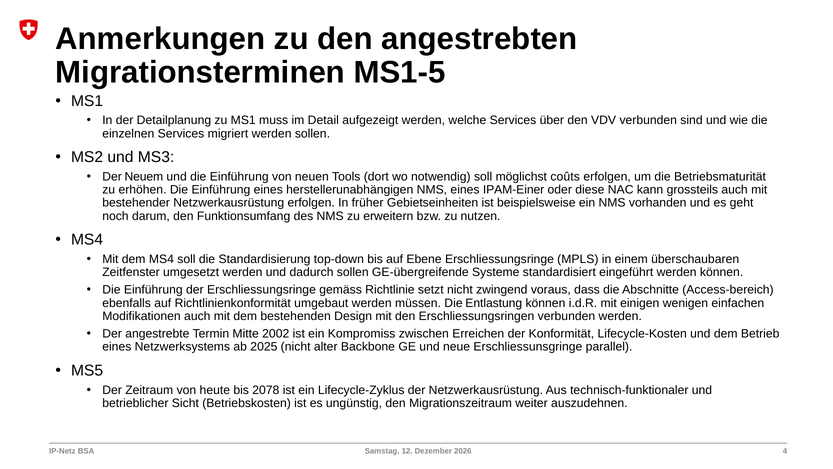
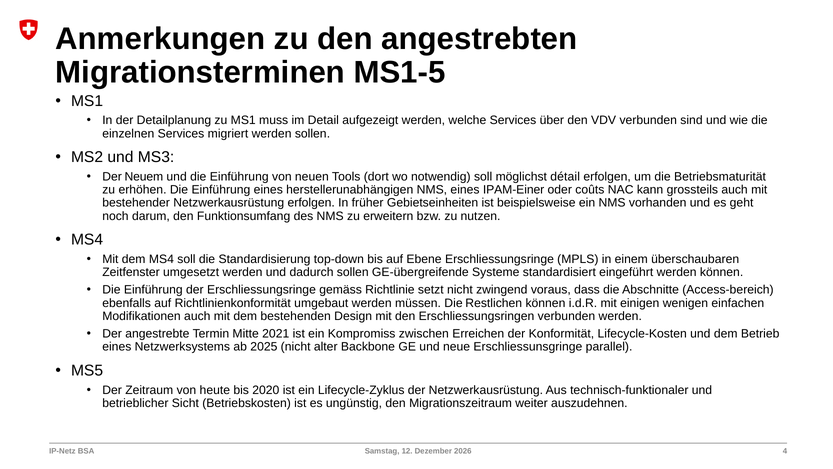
coûts: coûts -> détail
diese: diese -> coûts
Entlastung: Entlastung -> Restlichen
2002: 2002 -> 2021
2078: 2078 -> 2020
